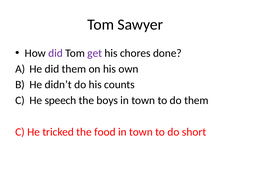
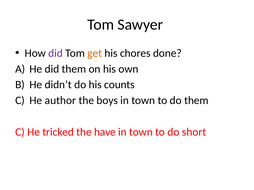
get colour: purple -> orange
speech: speech -> author
food: food -> have
